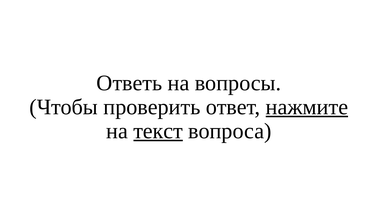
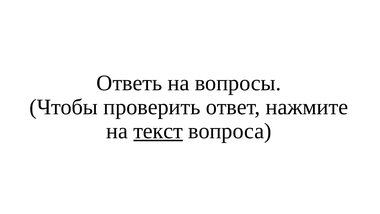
нажмите underline: present -> none
